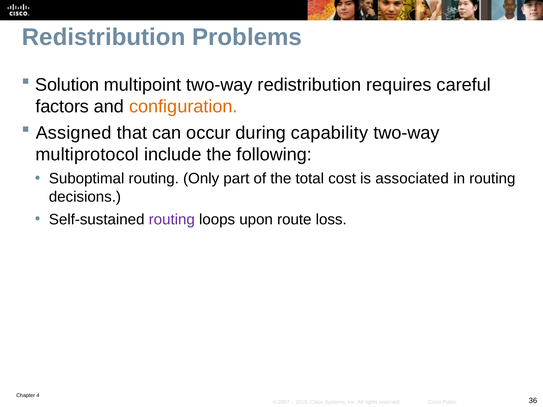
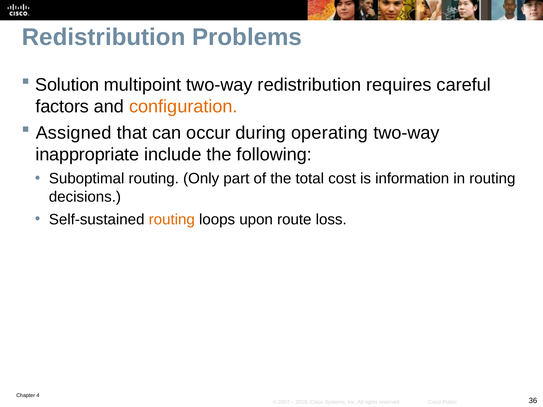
capability: capability -> operating
multiprotocol: multiprotocol -> inappropriate
associated: associated -> information
routing at (172, 220) colour: purple -> orange
